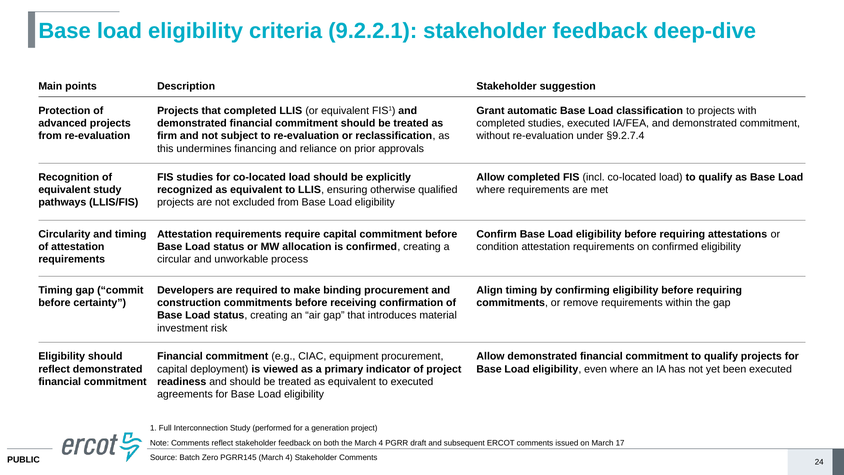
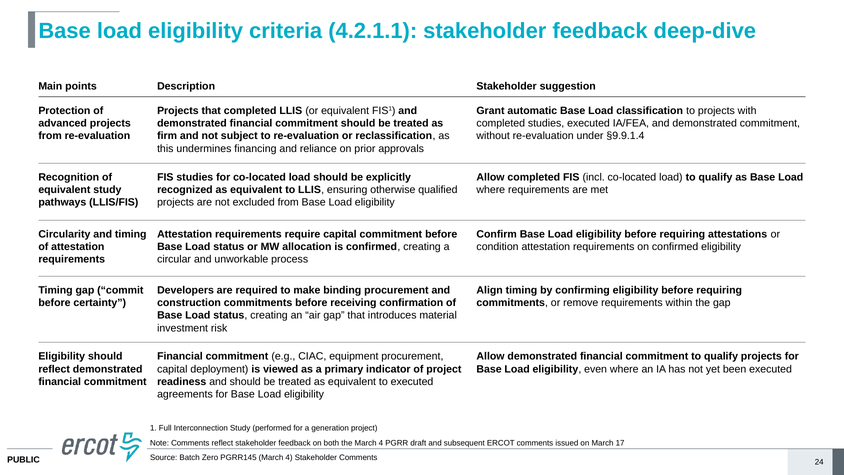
9.2.2.1: 9.2.2.1 -> 4.2.1.1
§9.2.7.4: §9.2.7.4 -> §9.9.1.4
